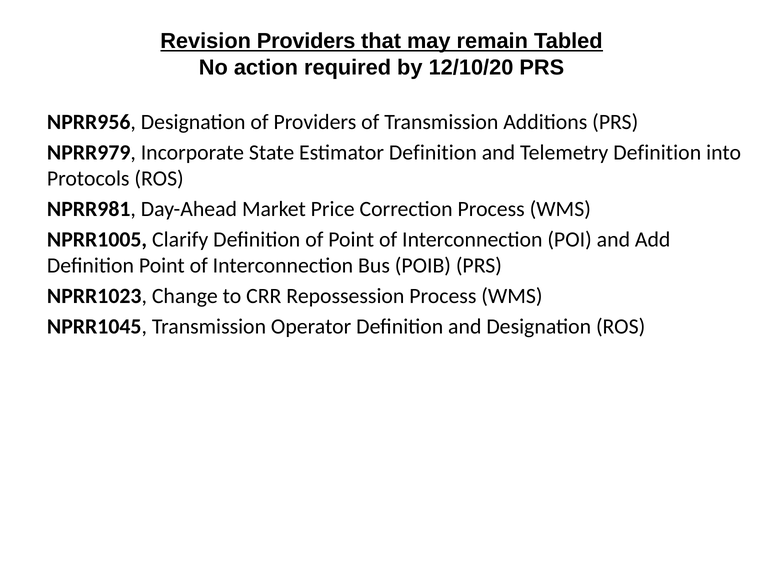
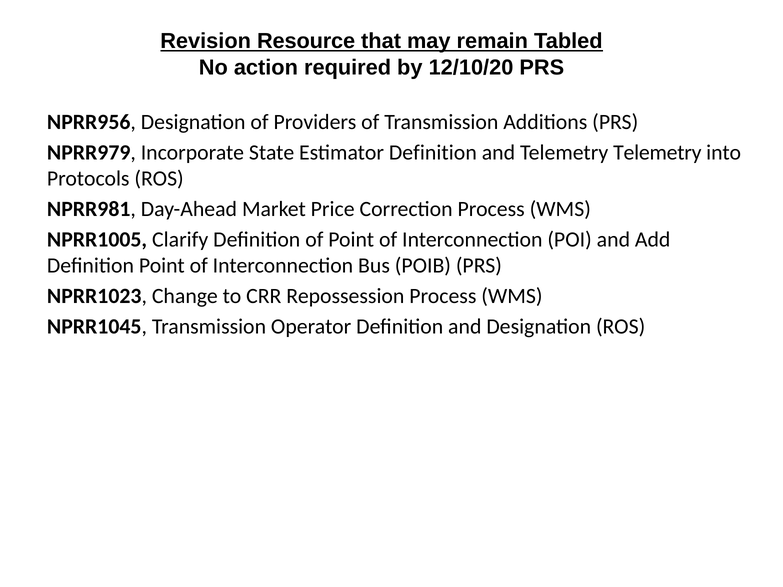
Revision Providers: Providers -> Resource
Telemetry Definition: Definition -> Telemetry
